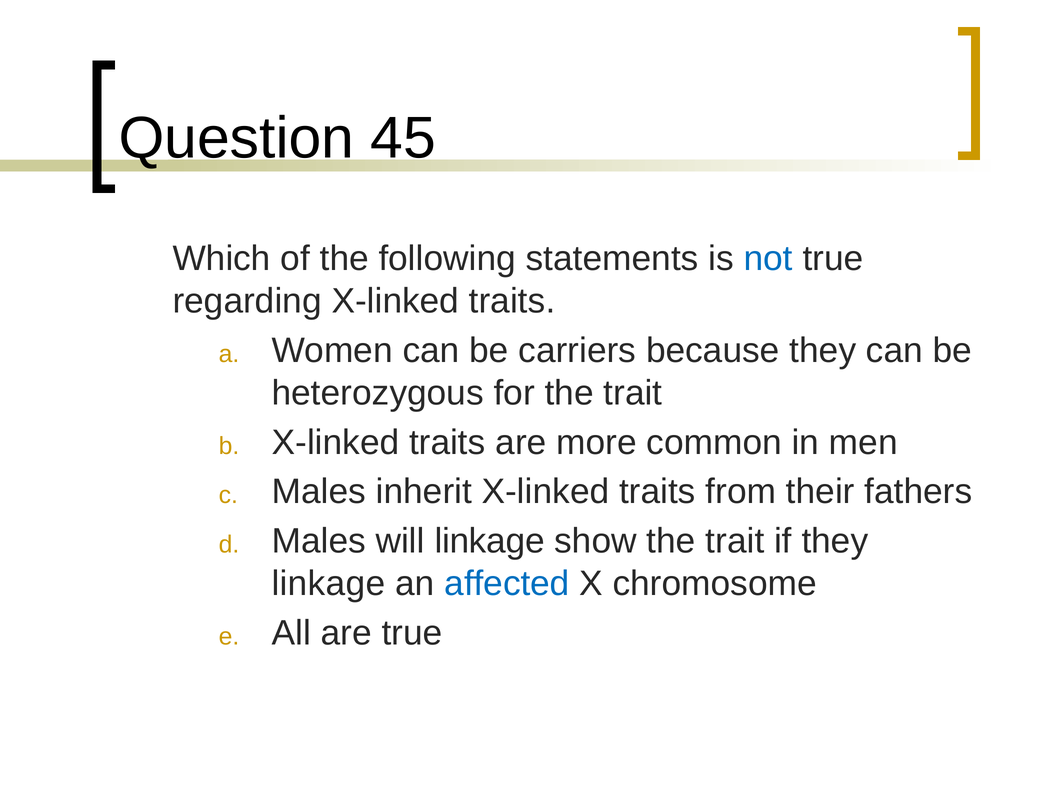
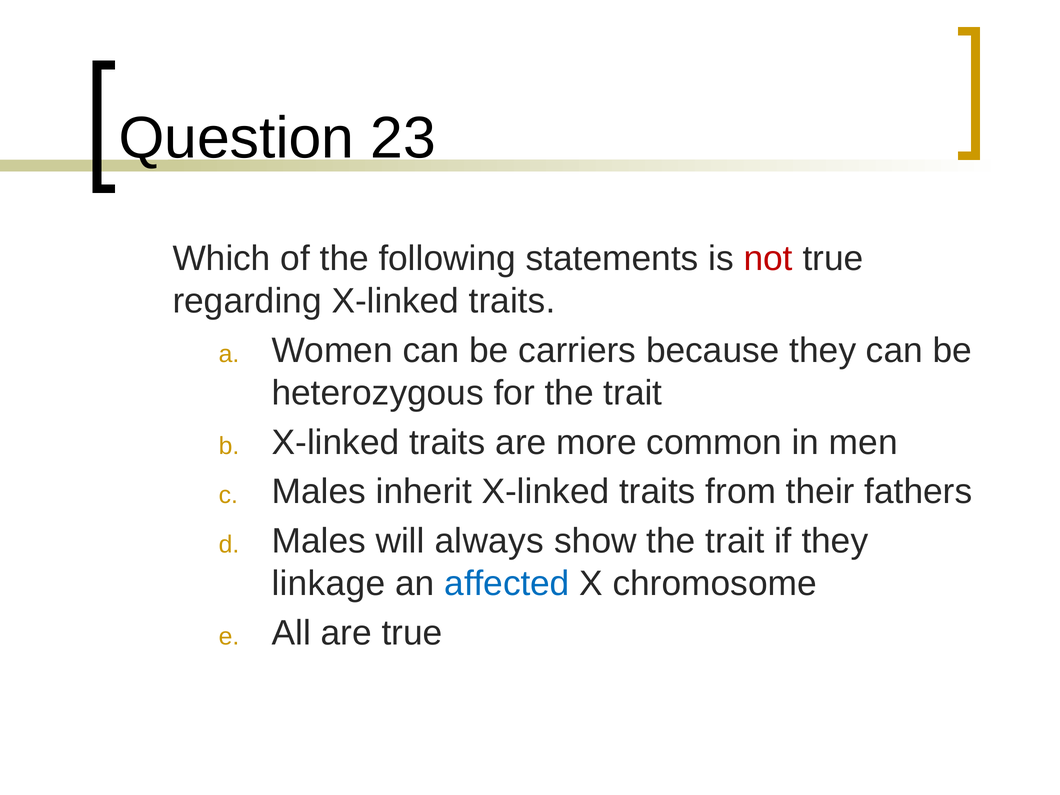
45: 45 -> 23
not colour: blue -> red
will linkage: linkage -> always
